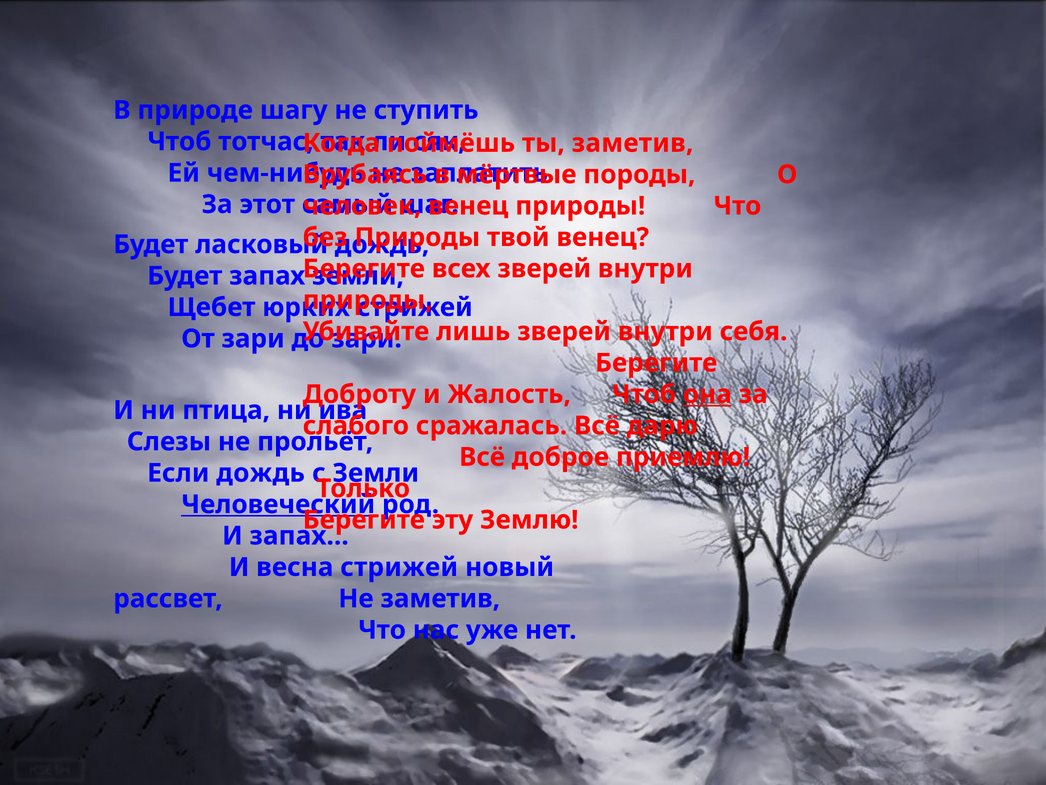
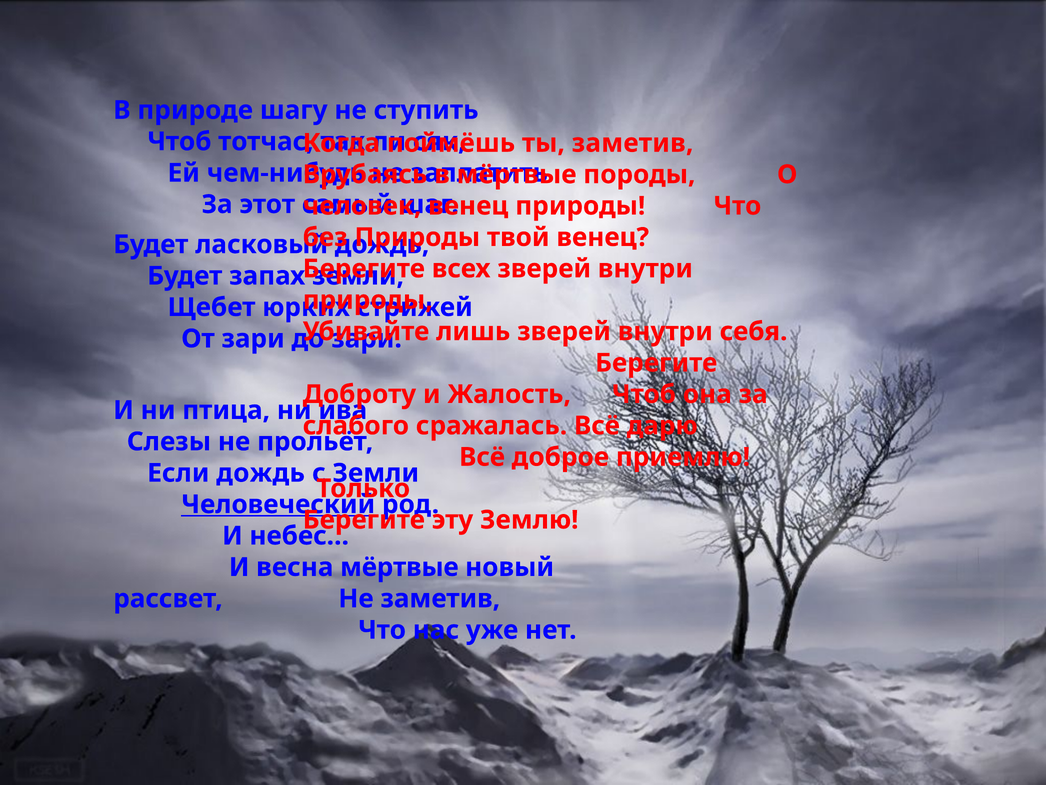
она underline: present -> none
запах…: запах… -> небес…
весна стрижей: стрижей -> мёртвые
